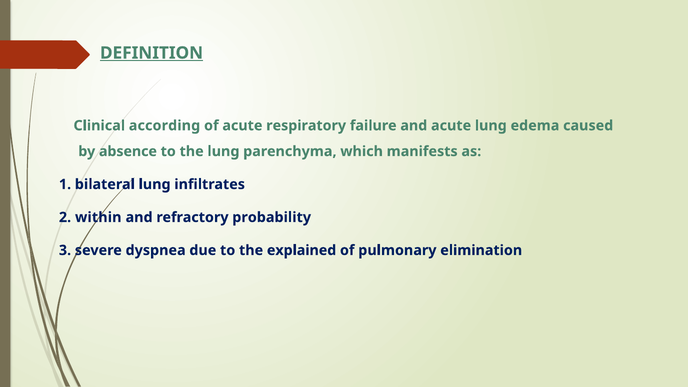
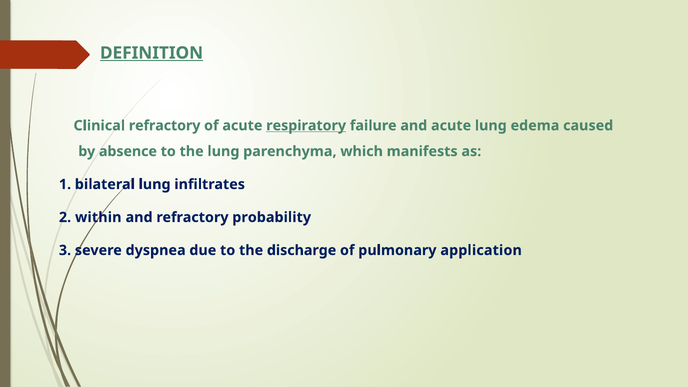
Clinical according: according -> refractory
respiratory underline: none -> present
explained: explained -> discharge
elimination: elimination -> application
